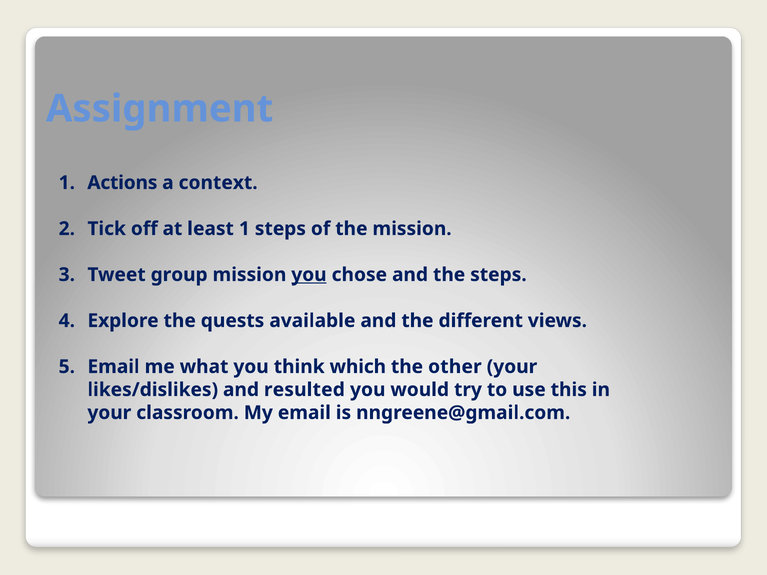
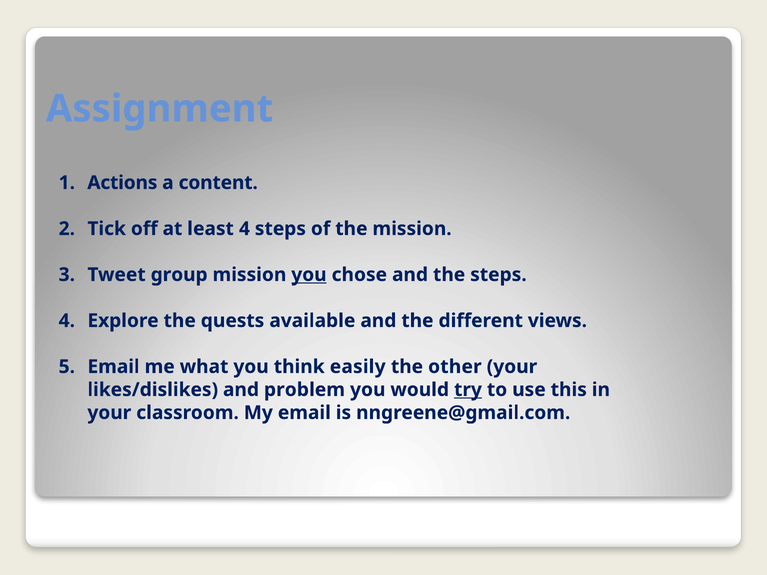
context: context -> content
least 1: 1 -> 4
which: which -> easily
resulted: resulted -> problem
try underline: none -> present
